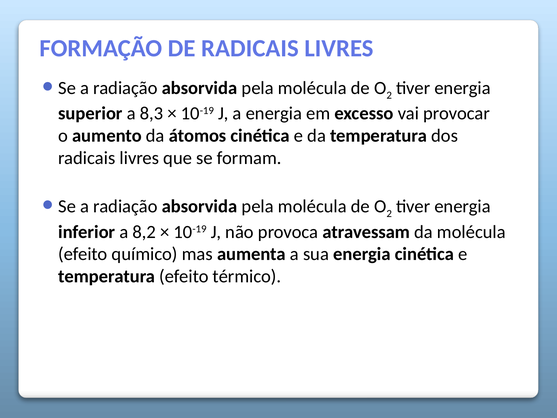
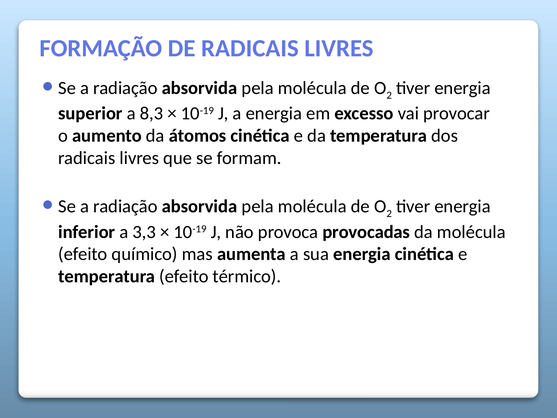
8,2: 8,2 -> 3,3
atravessam: atravessam -> provocadas
